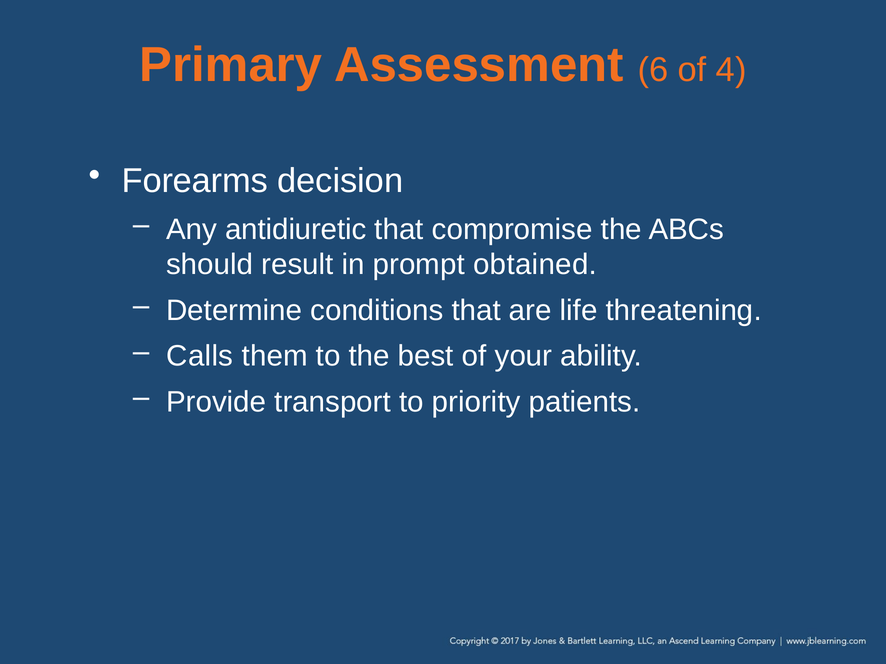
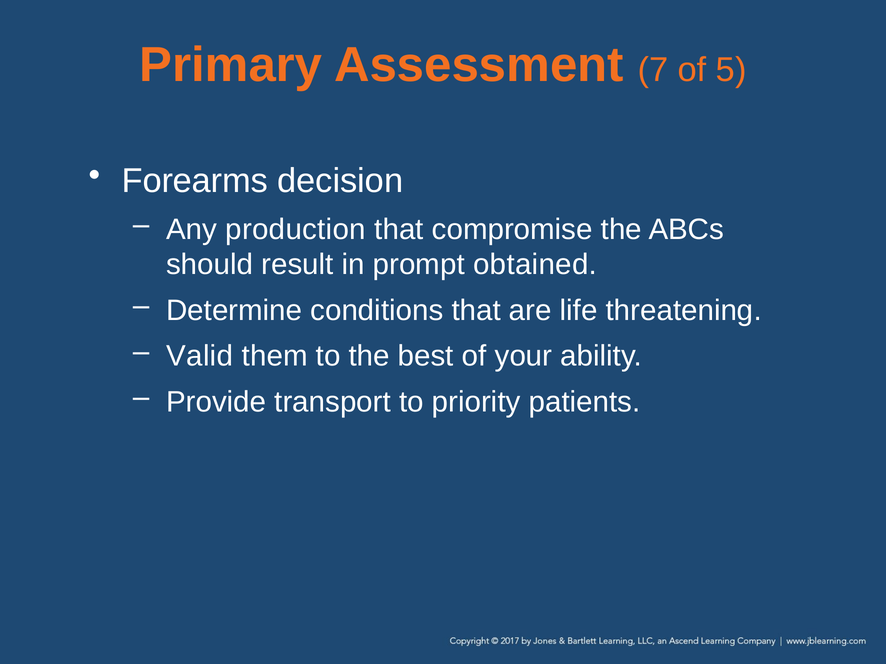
6: 6 -> 7
4: 4 -> 5
antidiuretic: antidiuretic -> production
Calls: Calls -> Valid
